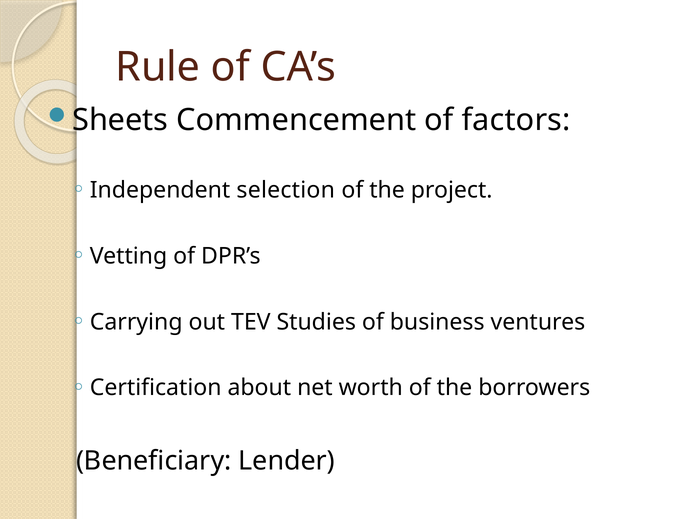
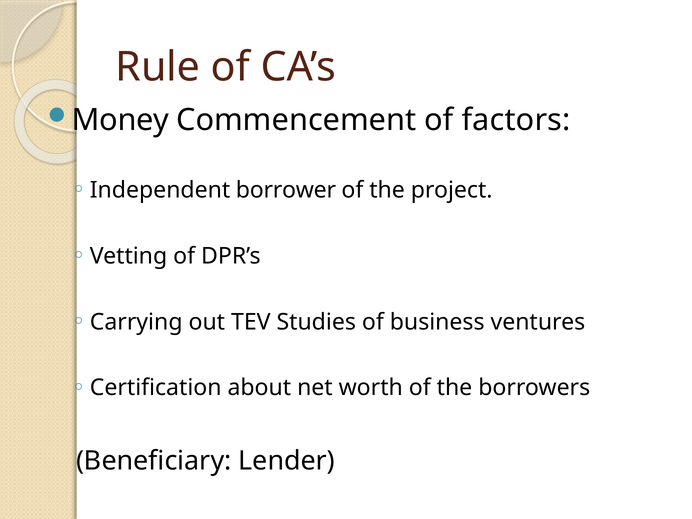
Sheets: Sheets -> Money
selection: selection -> borrower
